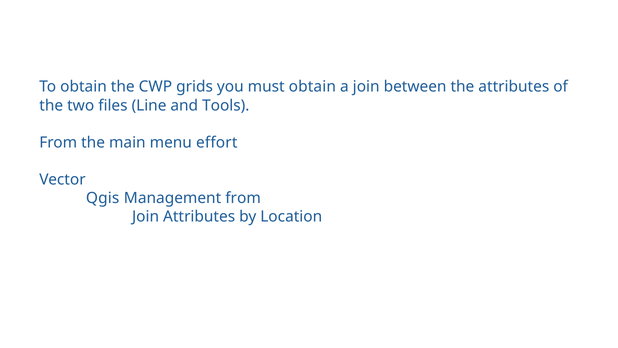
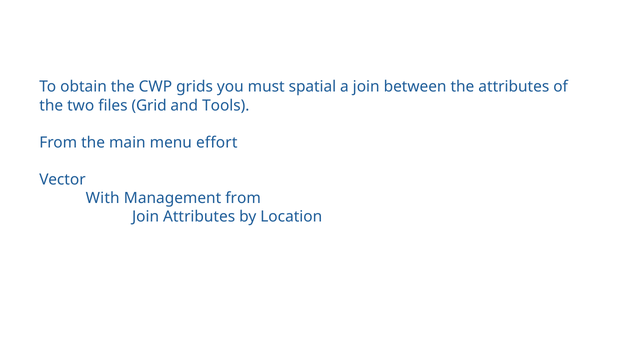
must obtain: obtain -> spatial
Line: Line -> Grid
Qgis: Qgis -> With
